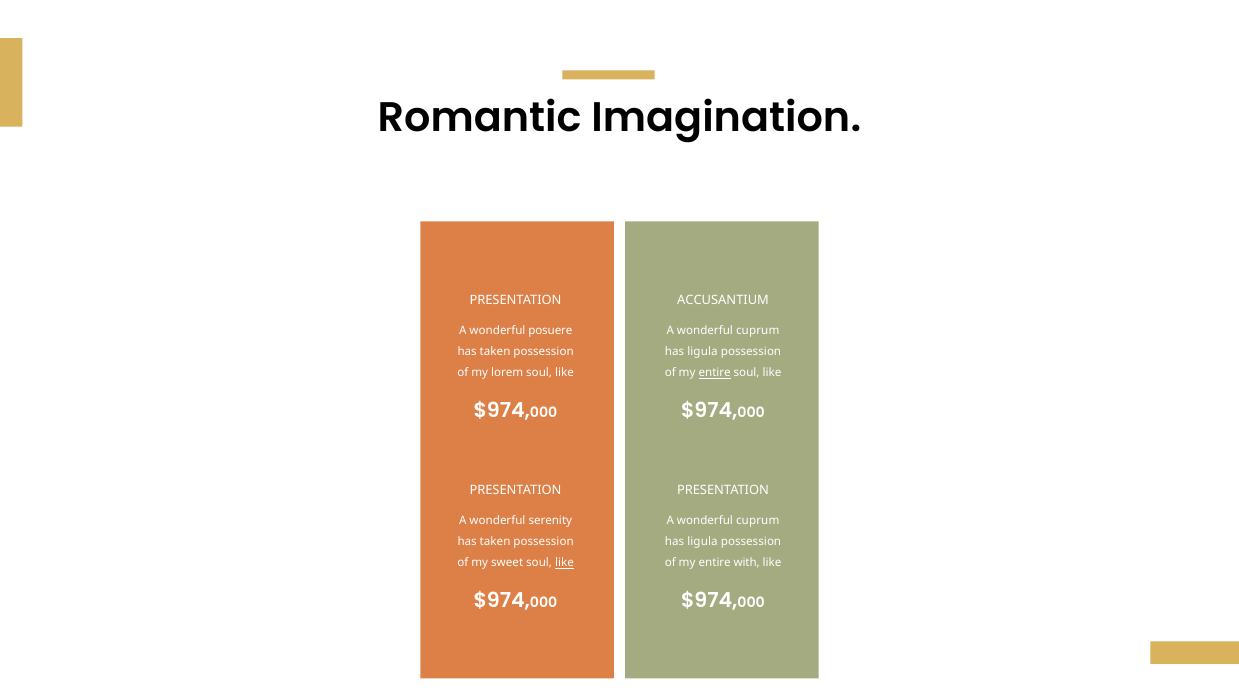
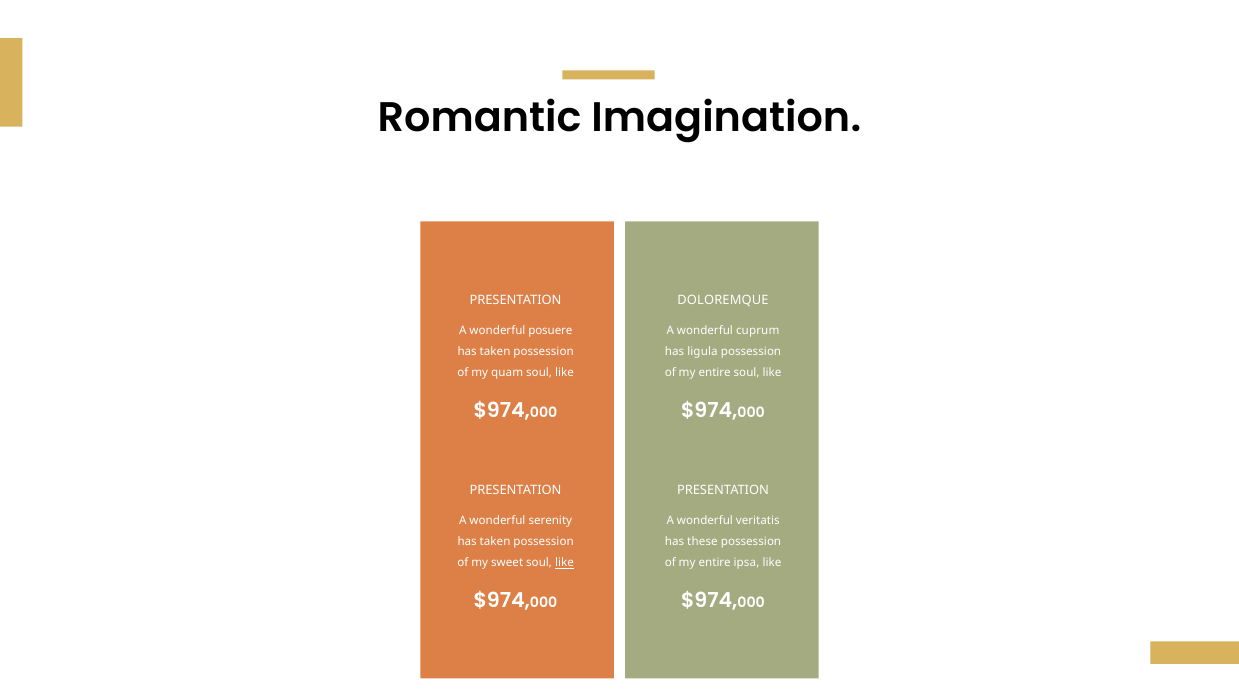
ACCUSANTIUM: ACCUSANTIUM -> DOLOREMQUE
lorem: lorem -> quam
entire at (715, 373) underline: present -> none
cuprum at (758, 521): cuprum -> veritatis
ligula at (702, 542): ligula -> these
with: with -> ipsa
